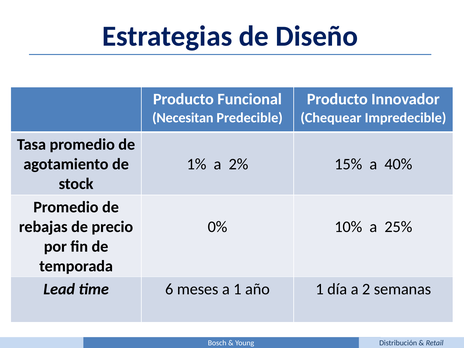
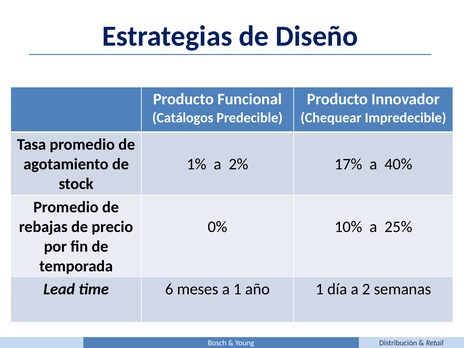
Necesitan: Necesitan -> Catálogos
15%: 15% -> 17%
